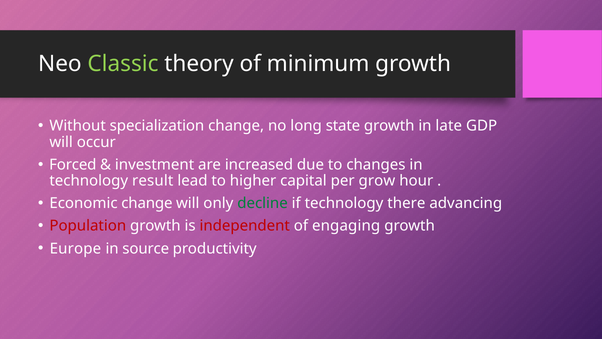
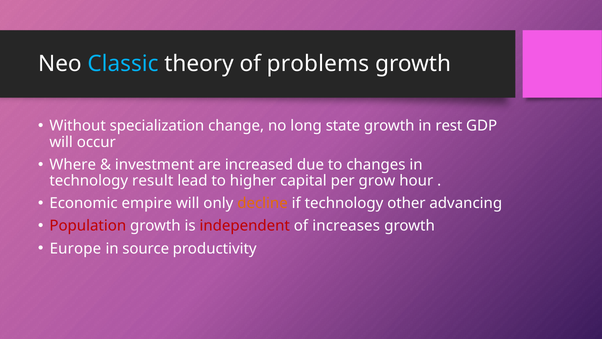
Classic colour: light green -> light blue
minimum: minimum -> problems
late: late -> rest
Forced: Forced -> Where
Economic change: change -> empire
decline colour: green -> orange
there: there -> other
engaging: engaging -> increases
